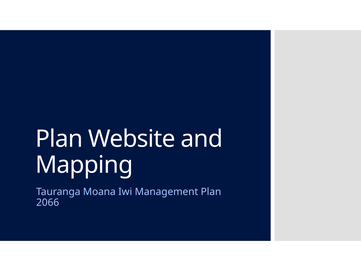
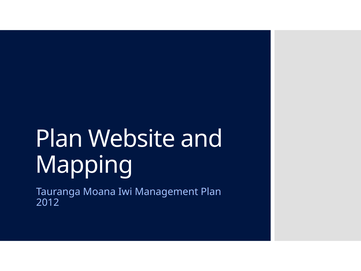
2066: 2066 -> 2012
